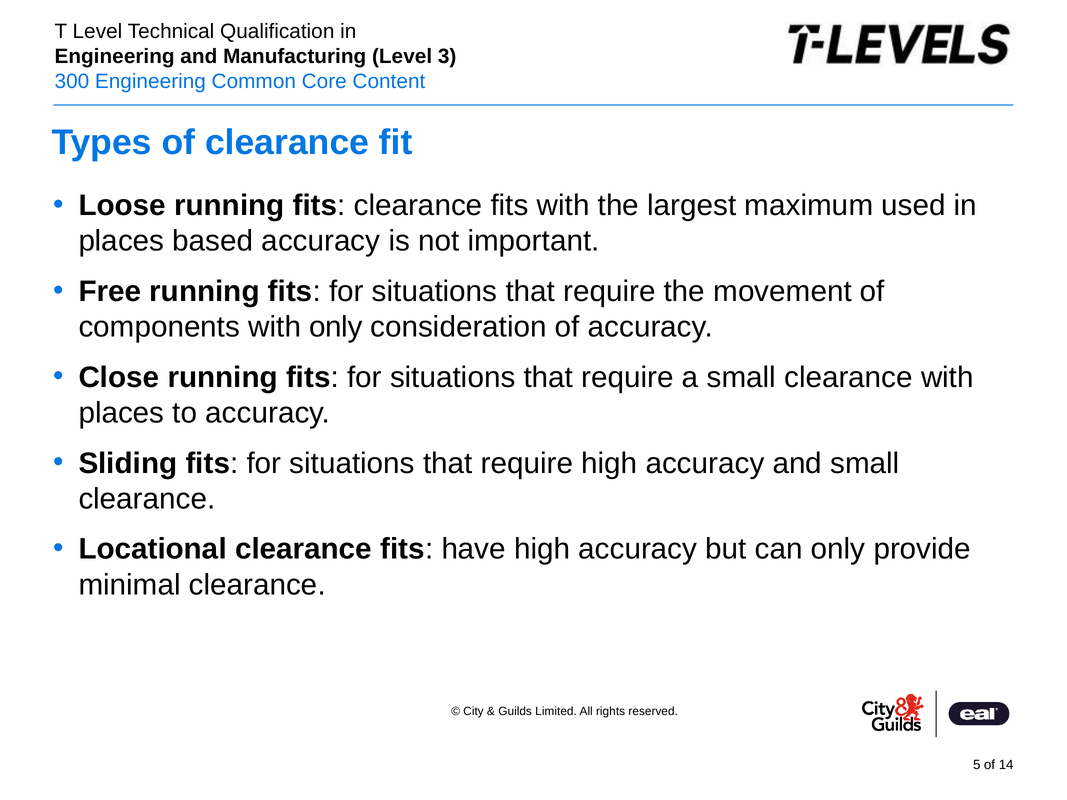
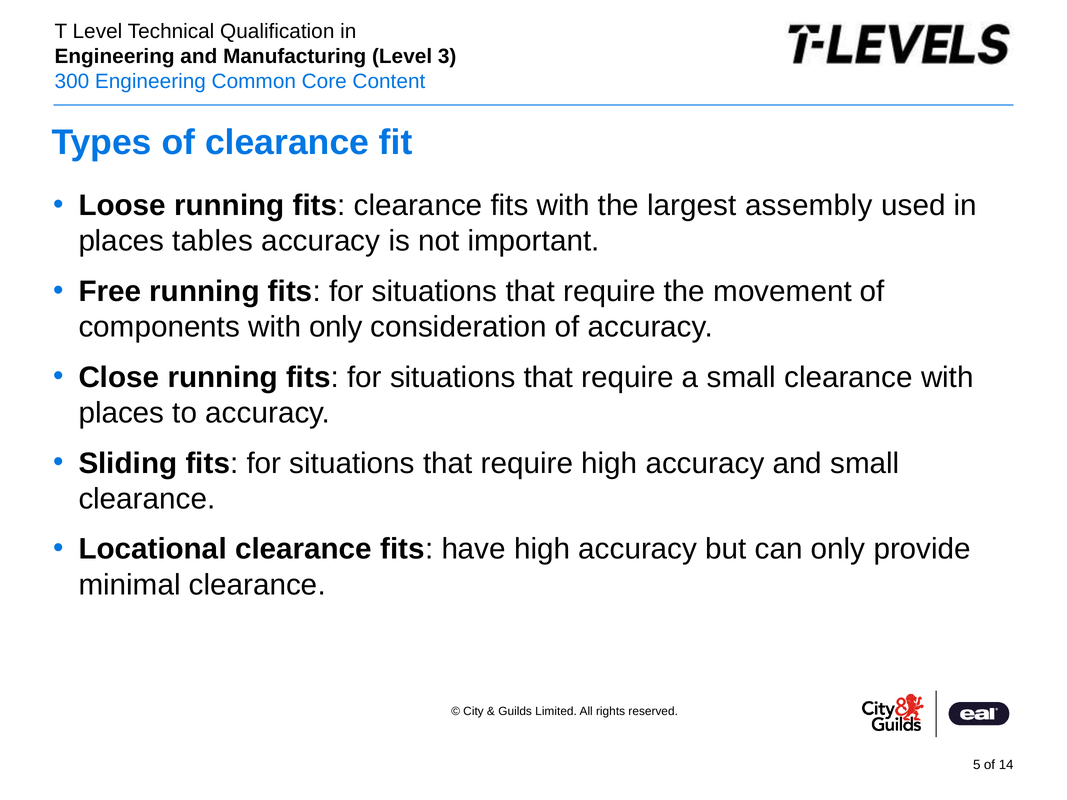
maximum: maximum -> assembly
based: based -> tables
